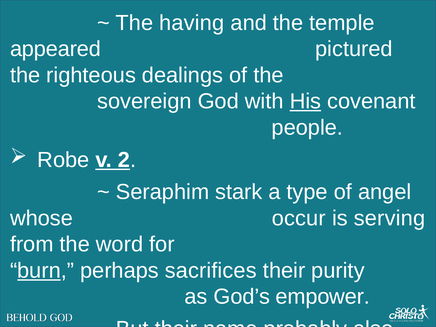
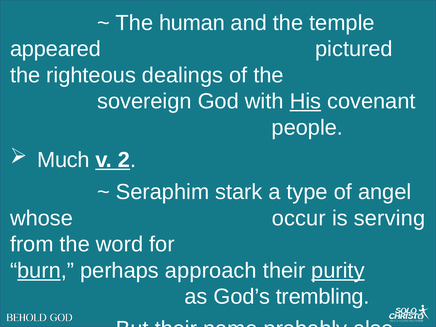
having: having -> human
Robe: Robe -> Much
sacrifices: sacrifices -> approach
purity underline: none -> present
empower: empower -> trembling
